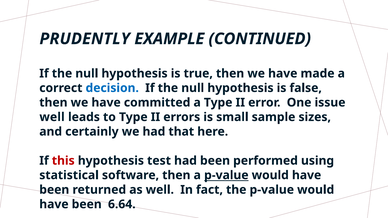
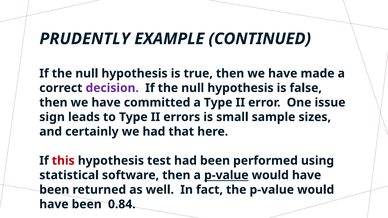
decision colour: blue -> purple
well at (52, 117): well -> sign
6.64: 6.64 -> 0.84
